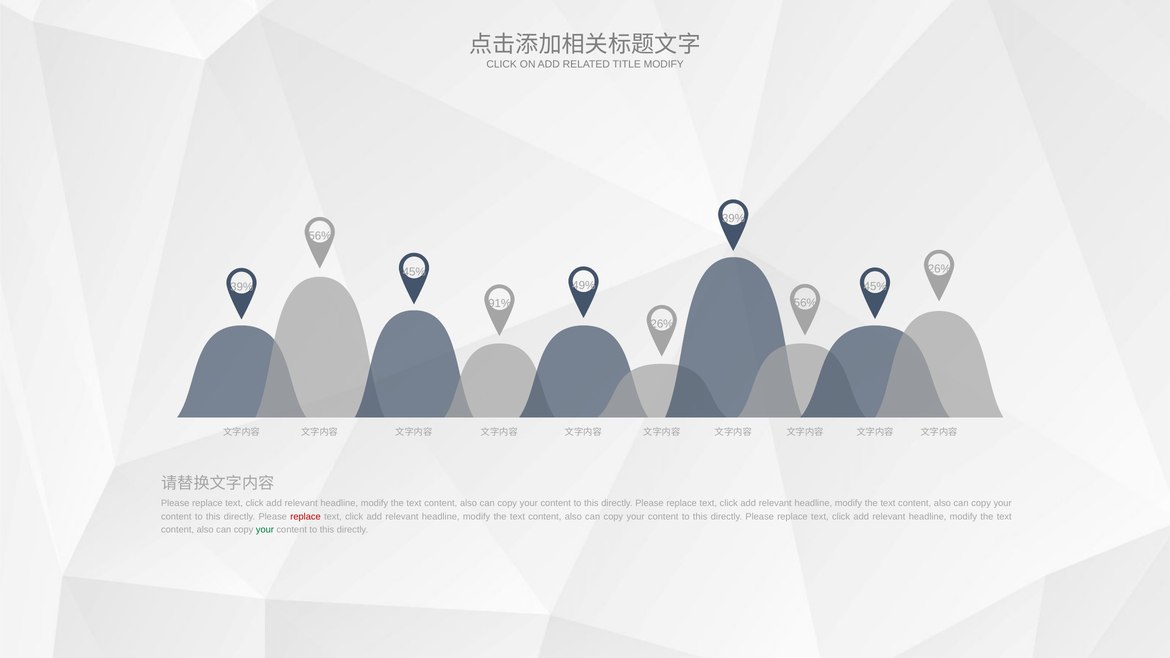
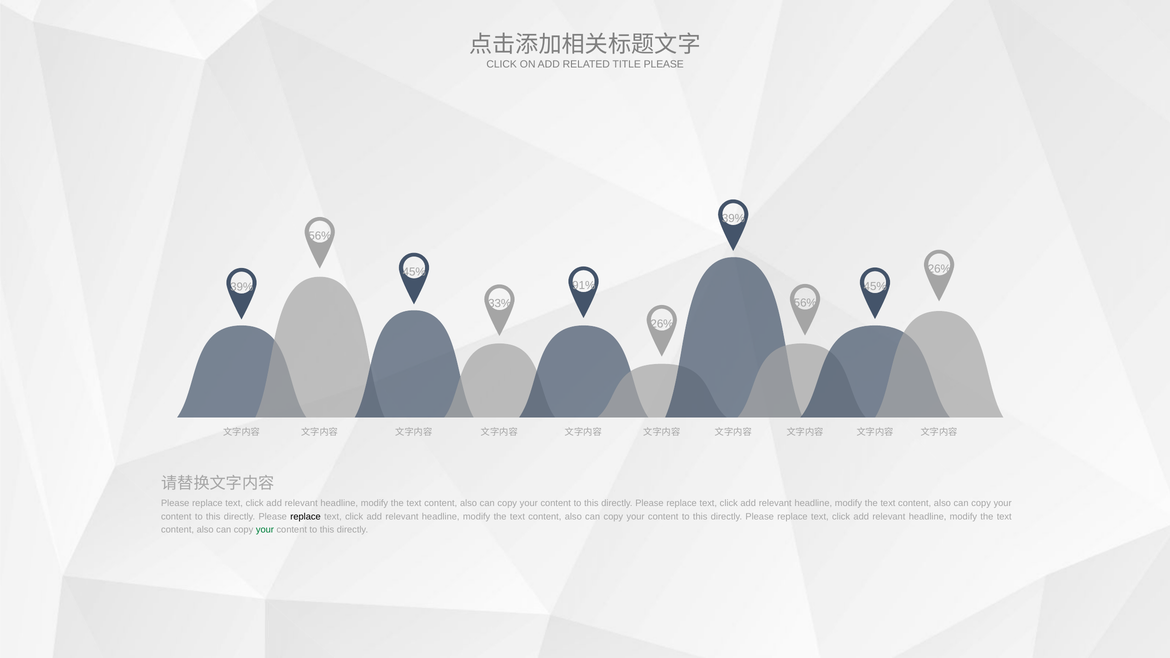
TITLE MODIFY: MODIFY -> PLEASE
49%: 49% -> 91%
91%: 91% -> 33%
replace at (306, 517) colour: red -> black
